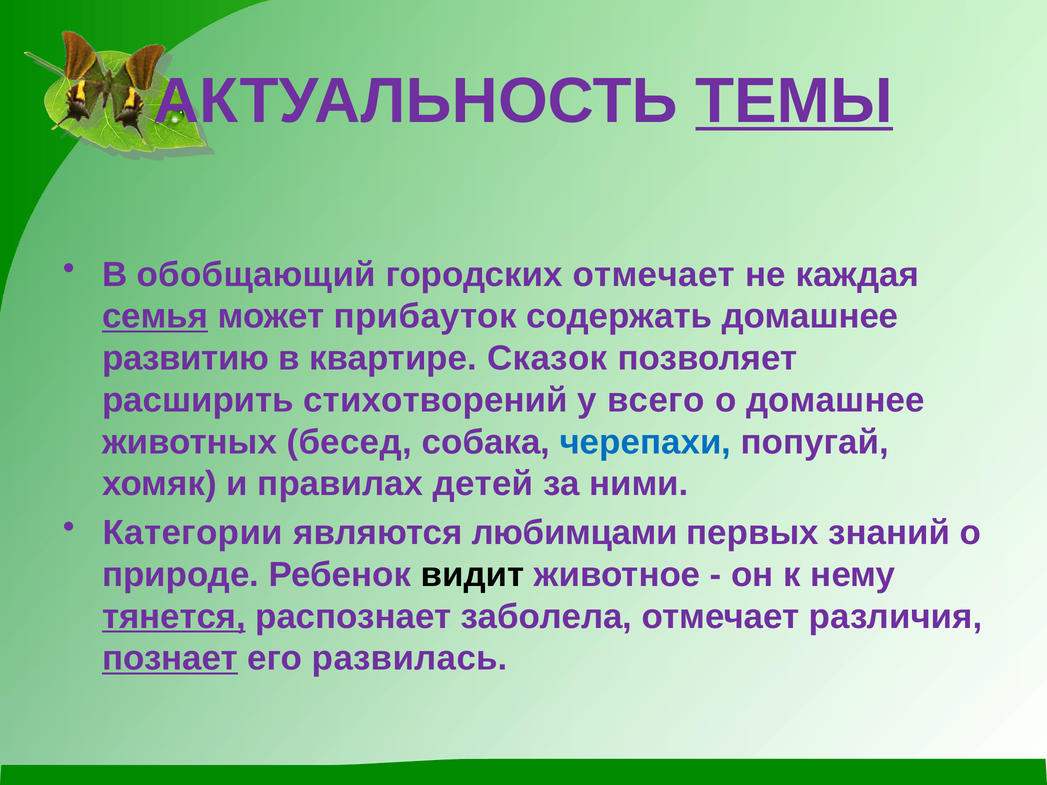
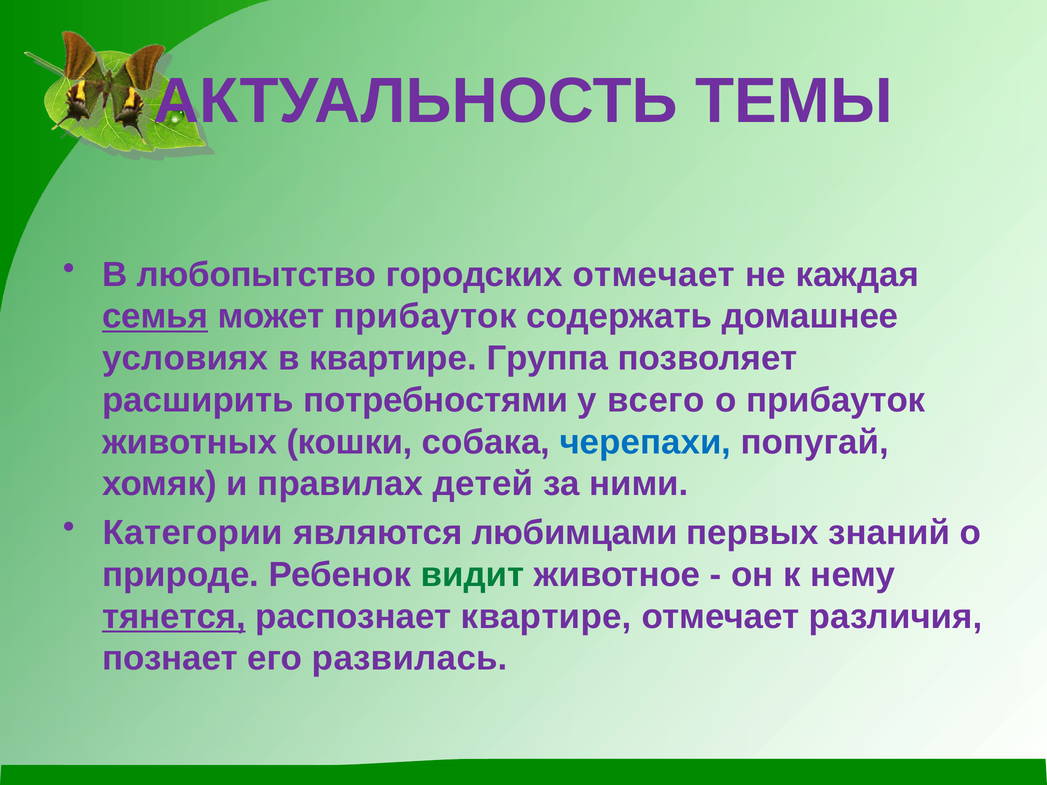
ТЕМЫ underline: present -> none
обобщающий: обобщающий -> любопытство
развитию: развитию -> условиях
Сказок: Сказок -> Группа
стихотворений: стихотворений -> потребностями
о домашнее: домашнее -> прибауток
бесед: бесед -> кошки
видит colour: black -> green
распознает заболела: заболела -> квартире
познает underline: present -> none
